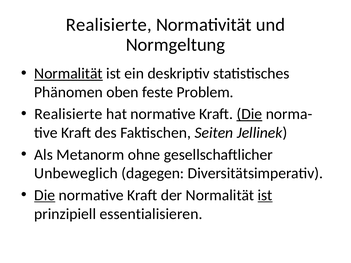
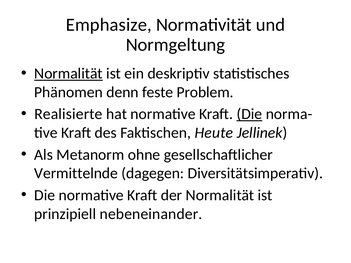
Realisierte at (109, 25): Realisierte -> Emphasize
oben: oben -> denn
Seiten: Seiten -> Heute
Unbeweglich: Unbeweglich -> Vermittelnde
Die at (45, 195) underline: present -> none
ist at (265, 195) underline: present -> none
essentialisieren: essentialisieren -> nebeneinander
